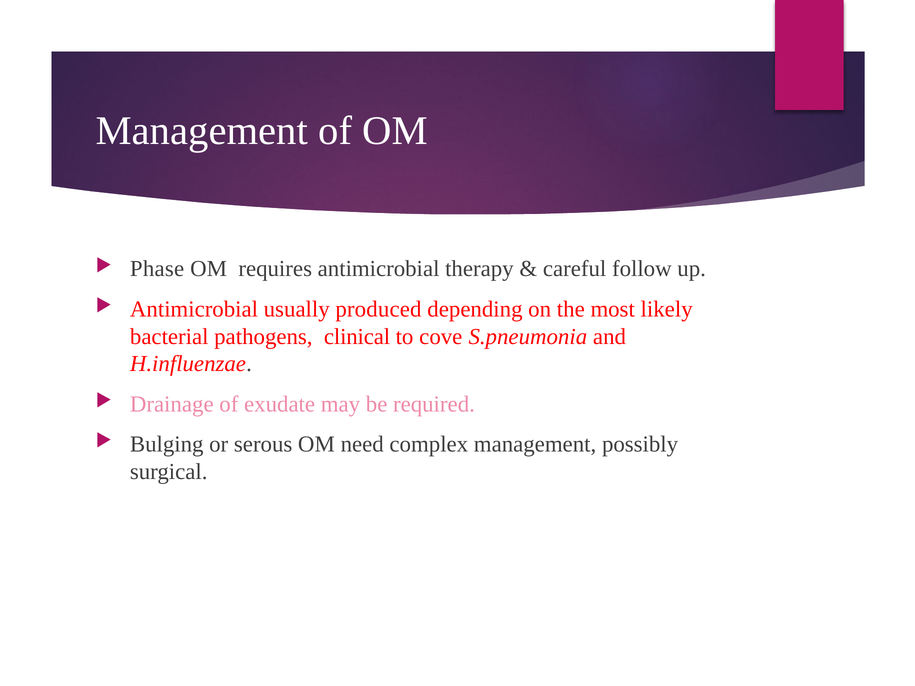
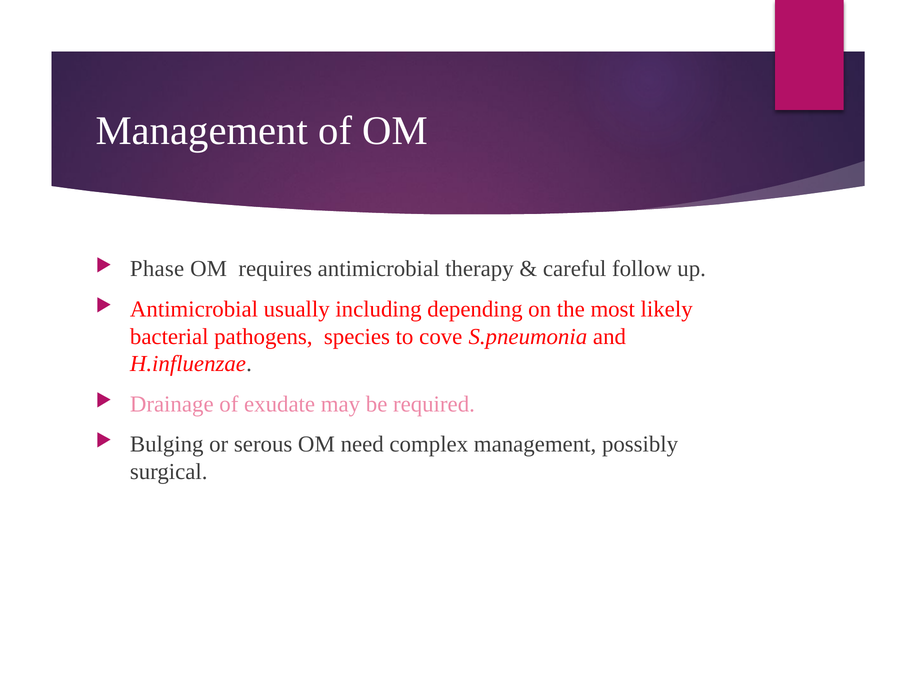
produced: produced -> including
clinical: clinical -> species
